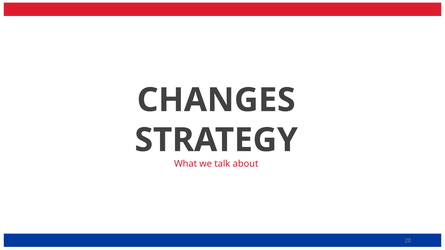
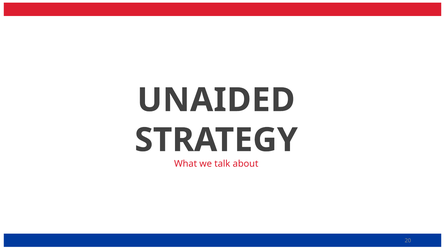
CHANGES: CHANGES -> UNAIDED
